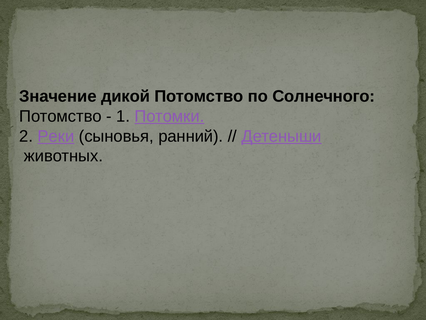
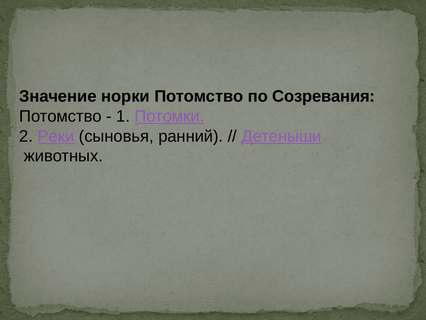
дикой: дикой -> норки
Солнечного: Солнечного -> Созревания
